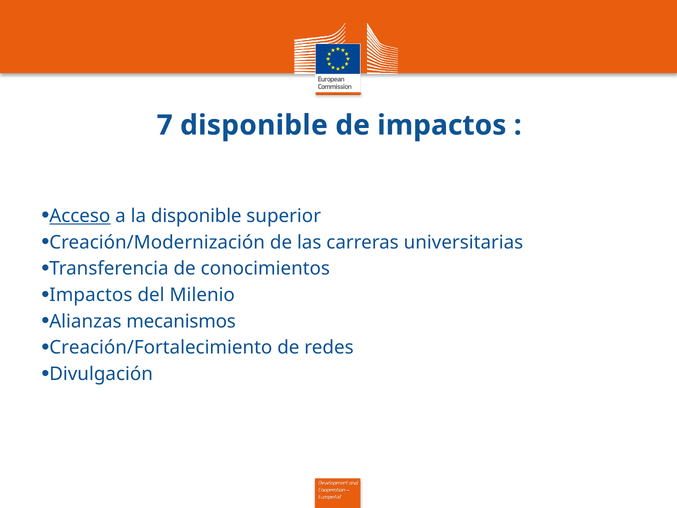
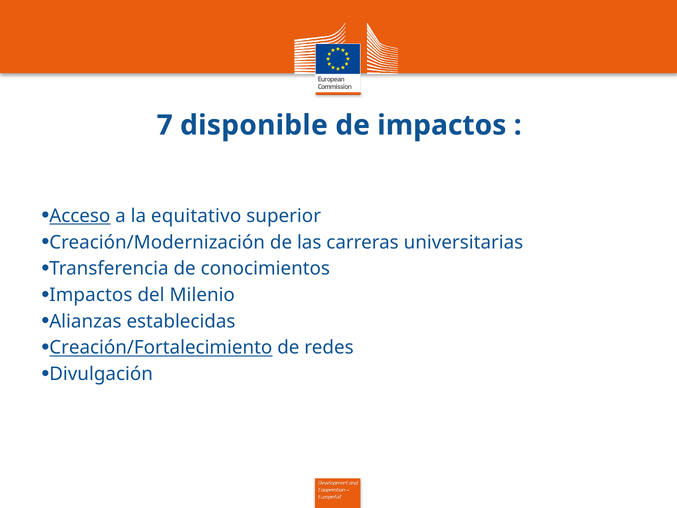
la disponible: disponible -> equitativo
mecanismos: mecanismos -> establecidas
Creación/Fortalecimiento underline: none -> present
